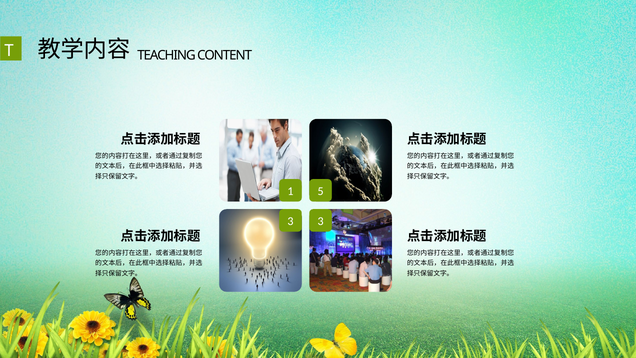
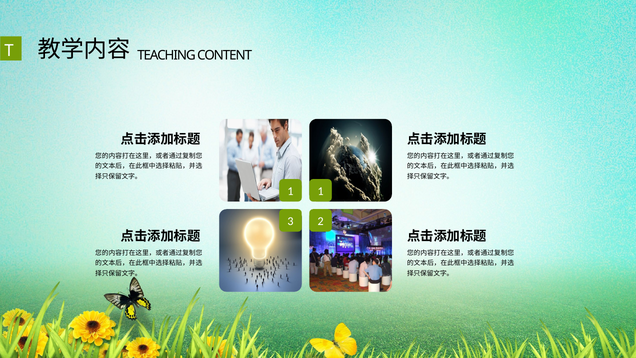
1 5: 5 -> 1
3 3: 3 -> 2
